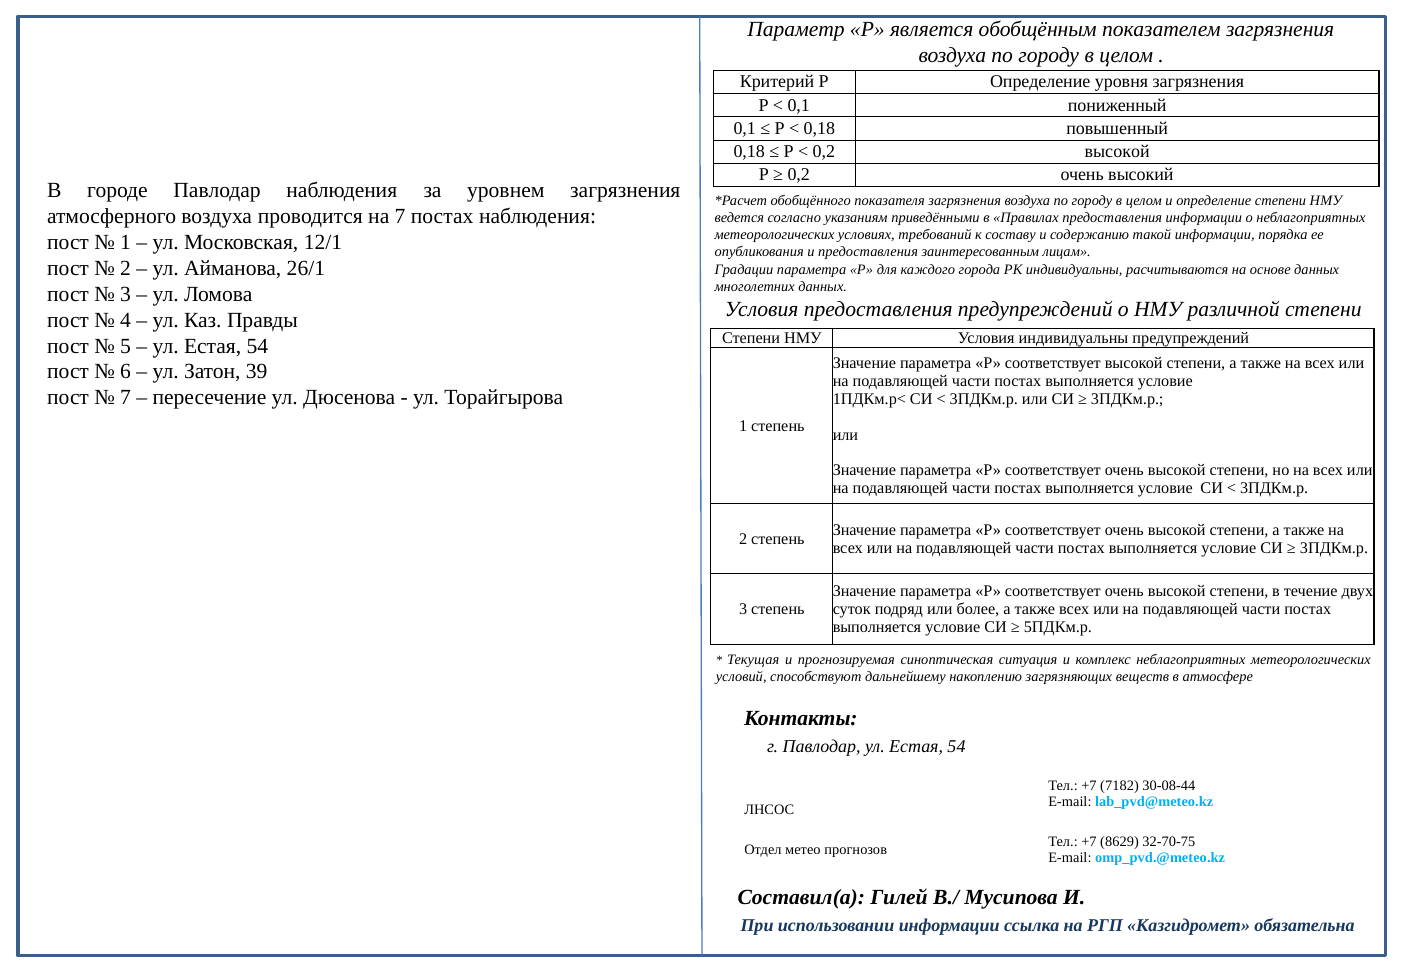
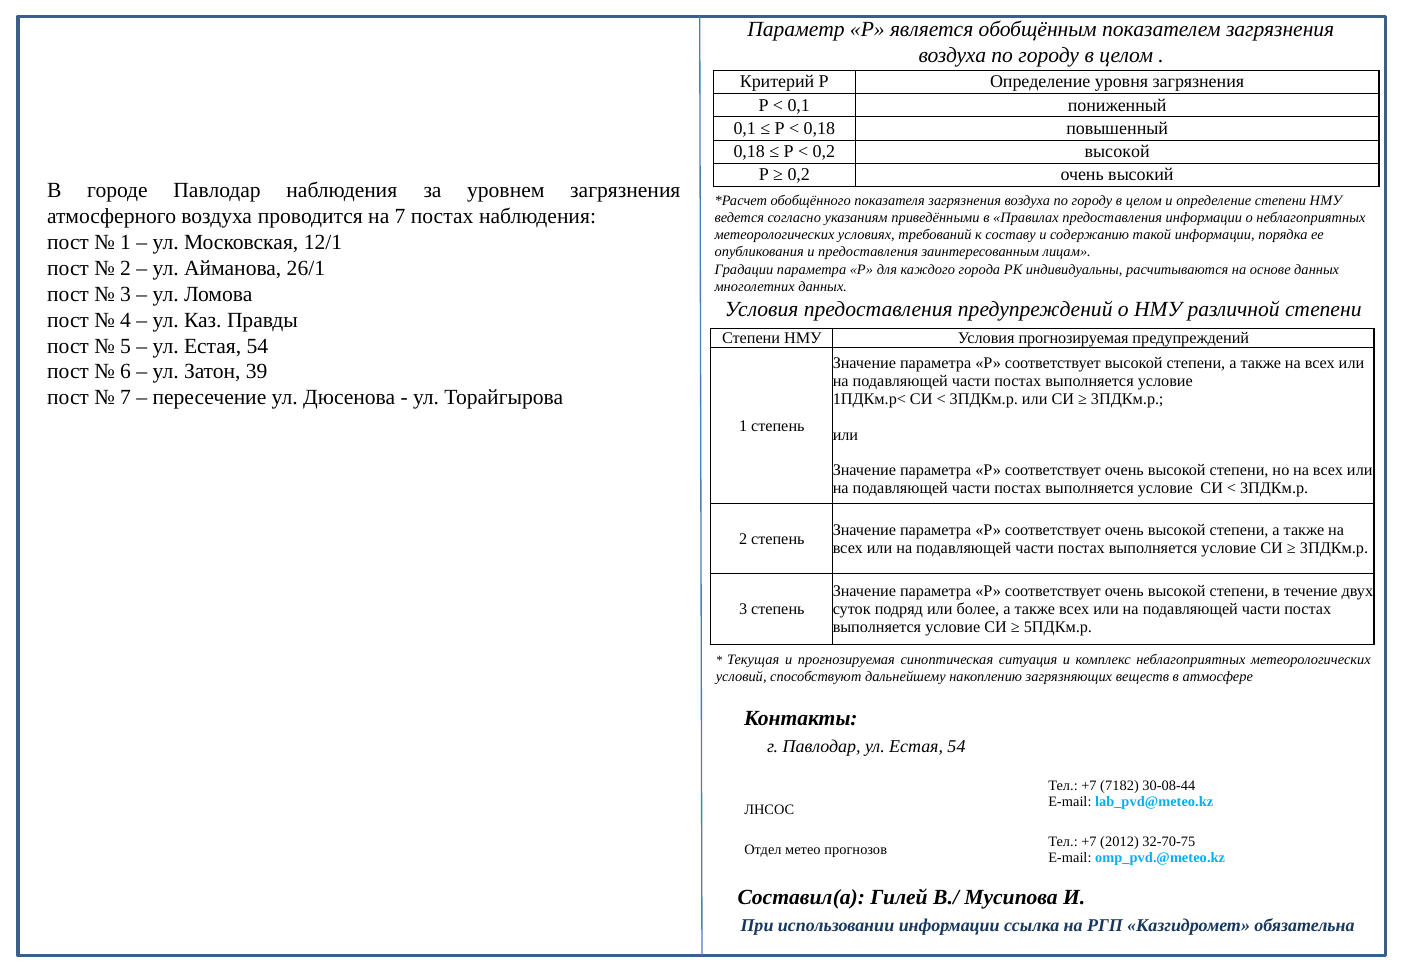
Условия индивидуальны: индивидуальны -> прогнозируемая
8629: 8629 -> 2012
